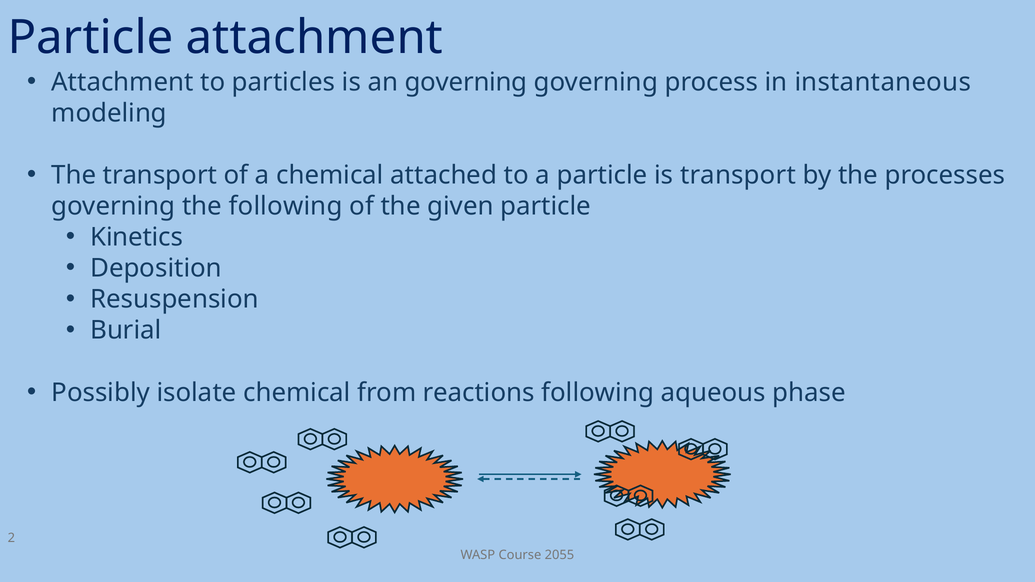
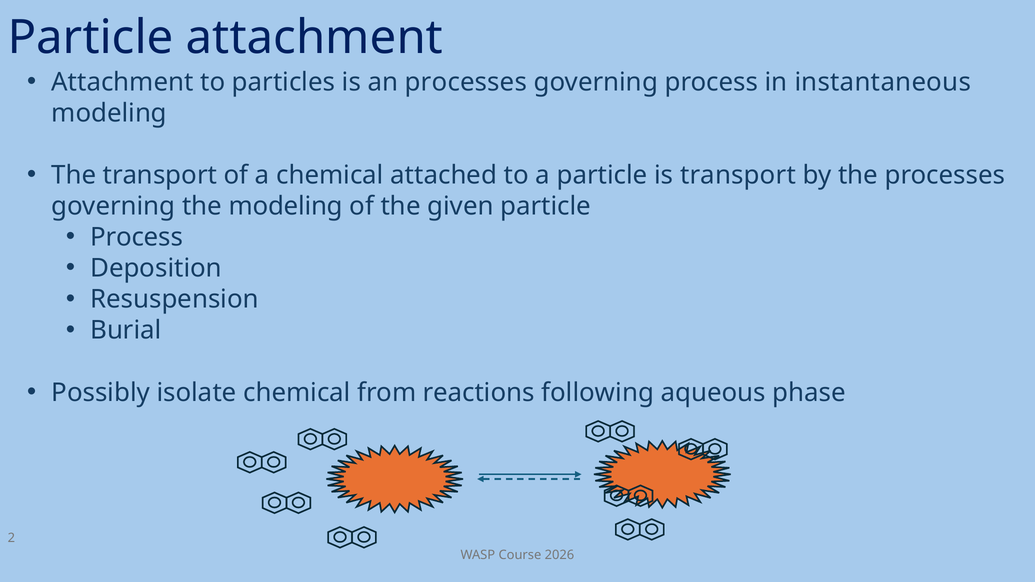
an governing: governing -> processes
the following: following -> modeling
Kinetics at (137, 237): Kinetics -> Process
2055: 2055 -> 2026
